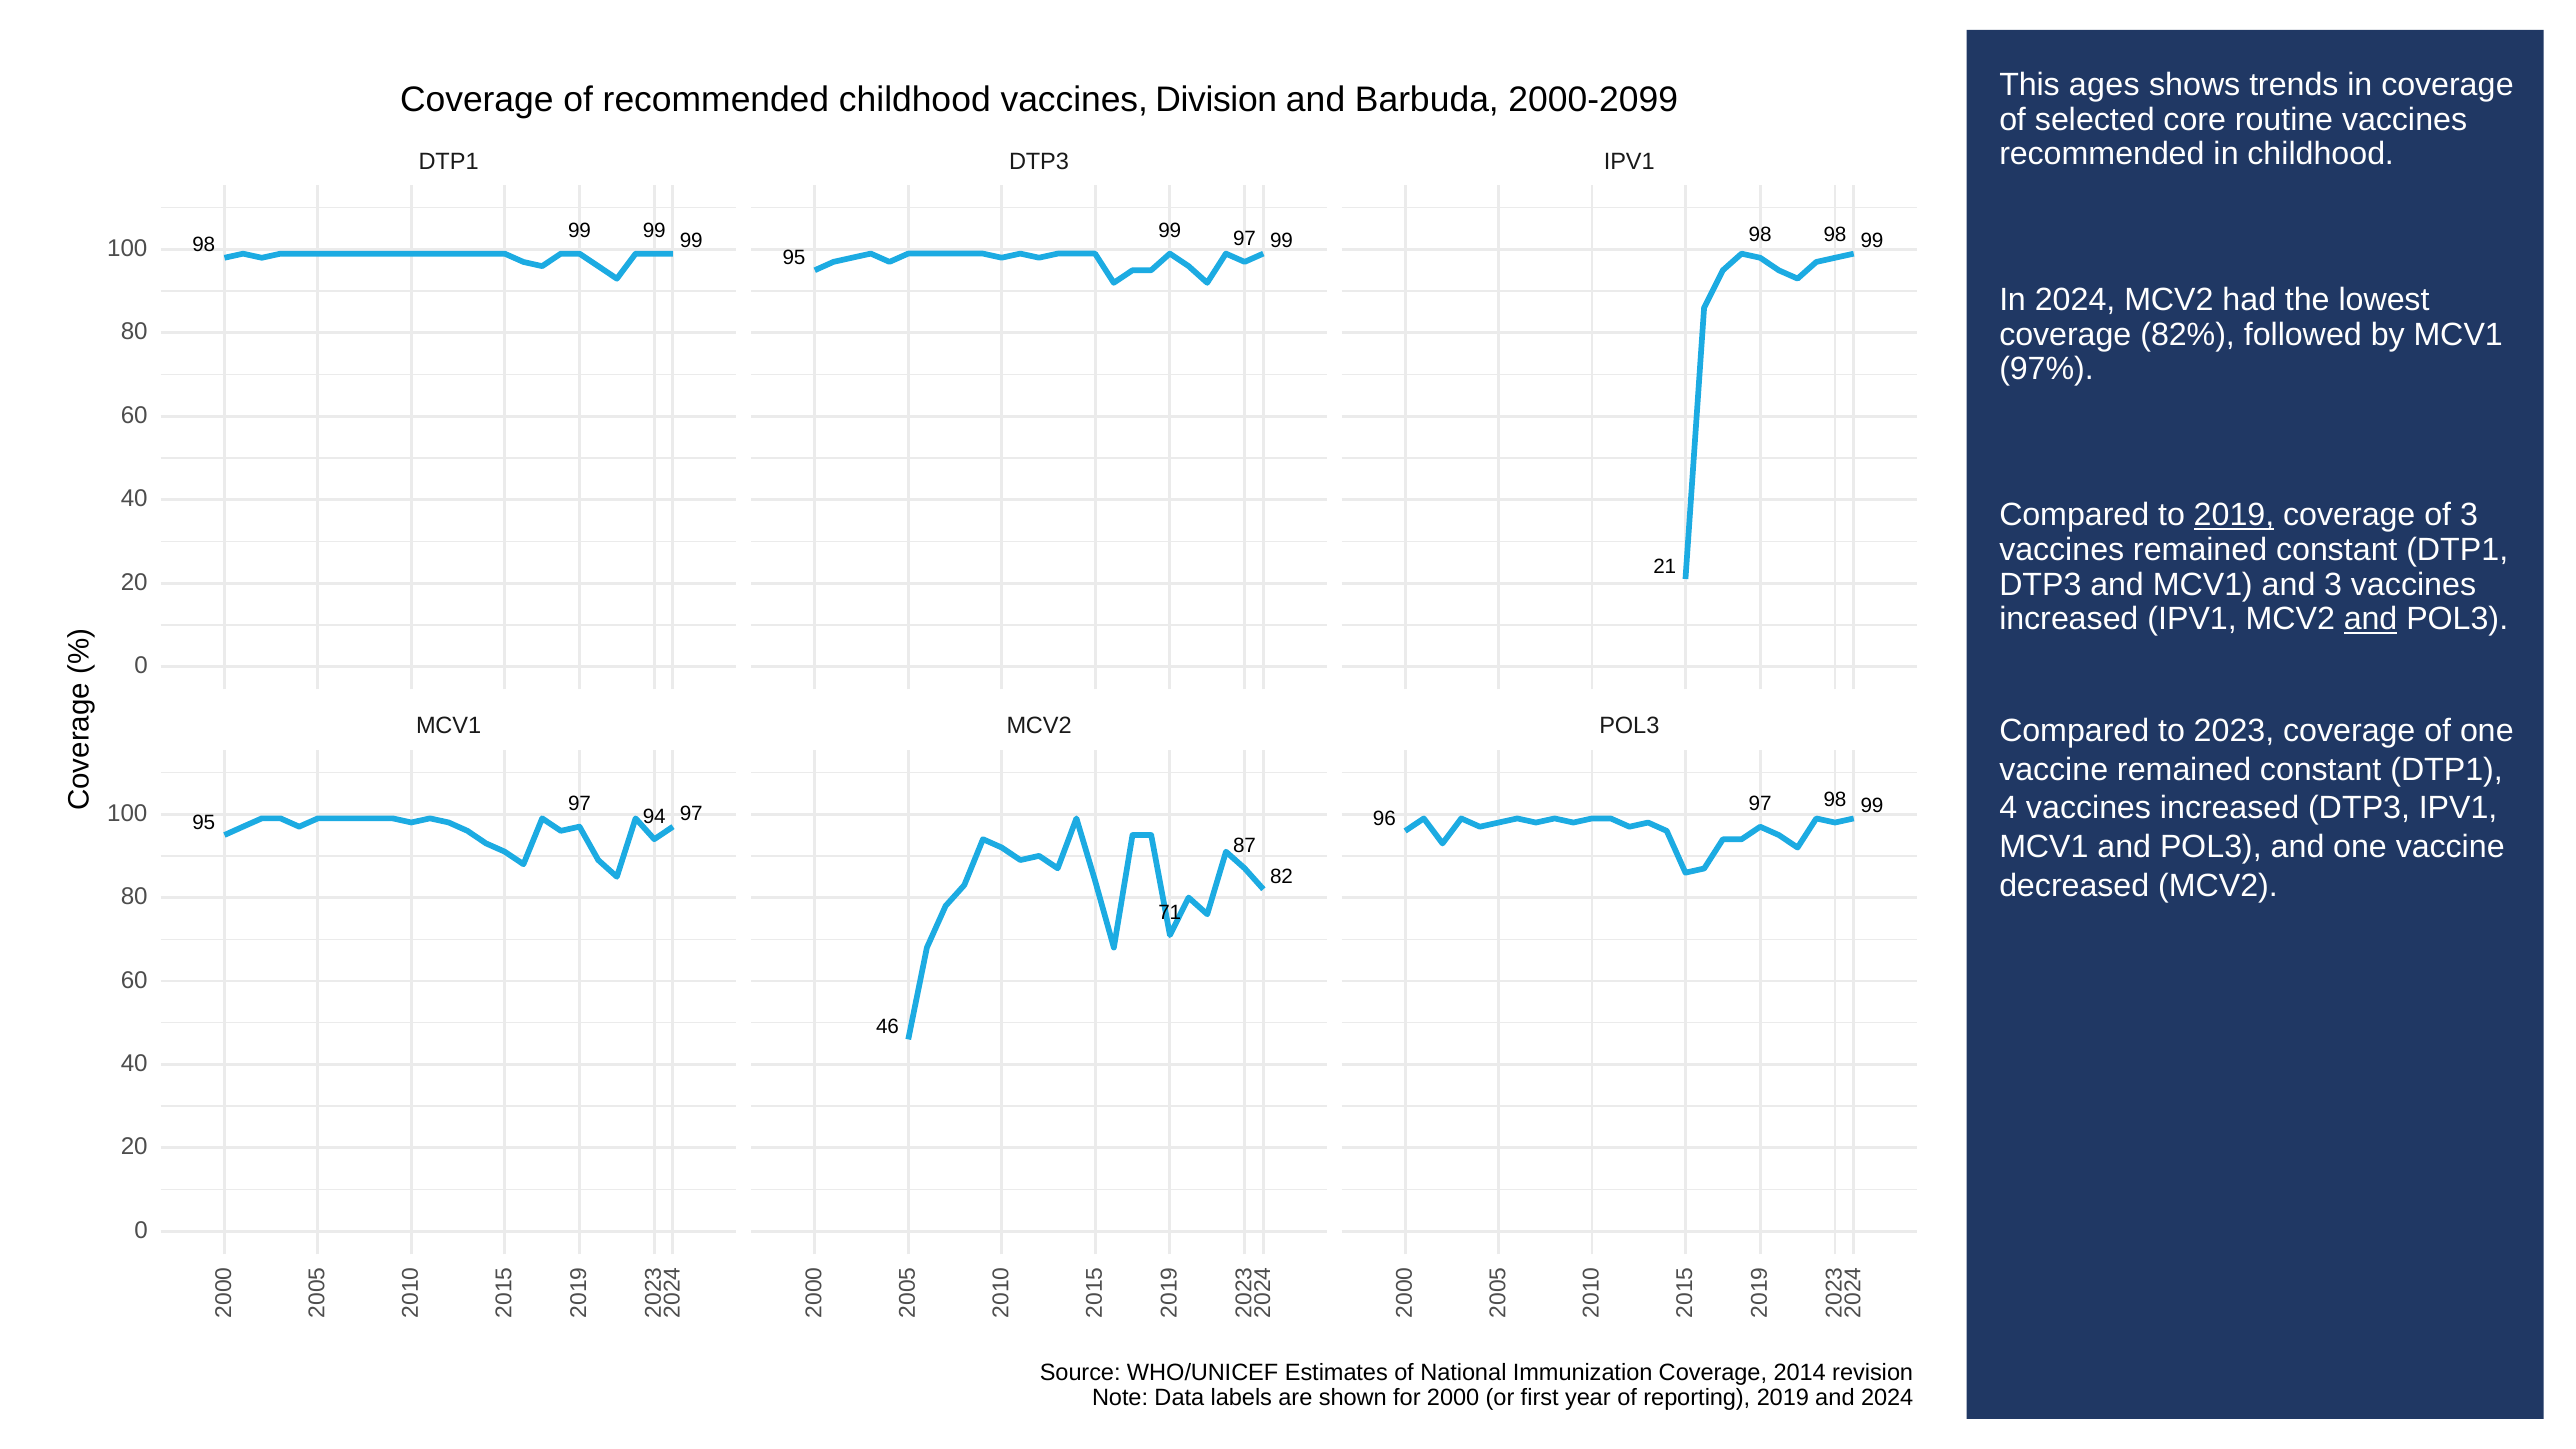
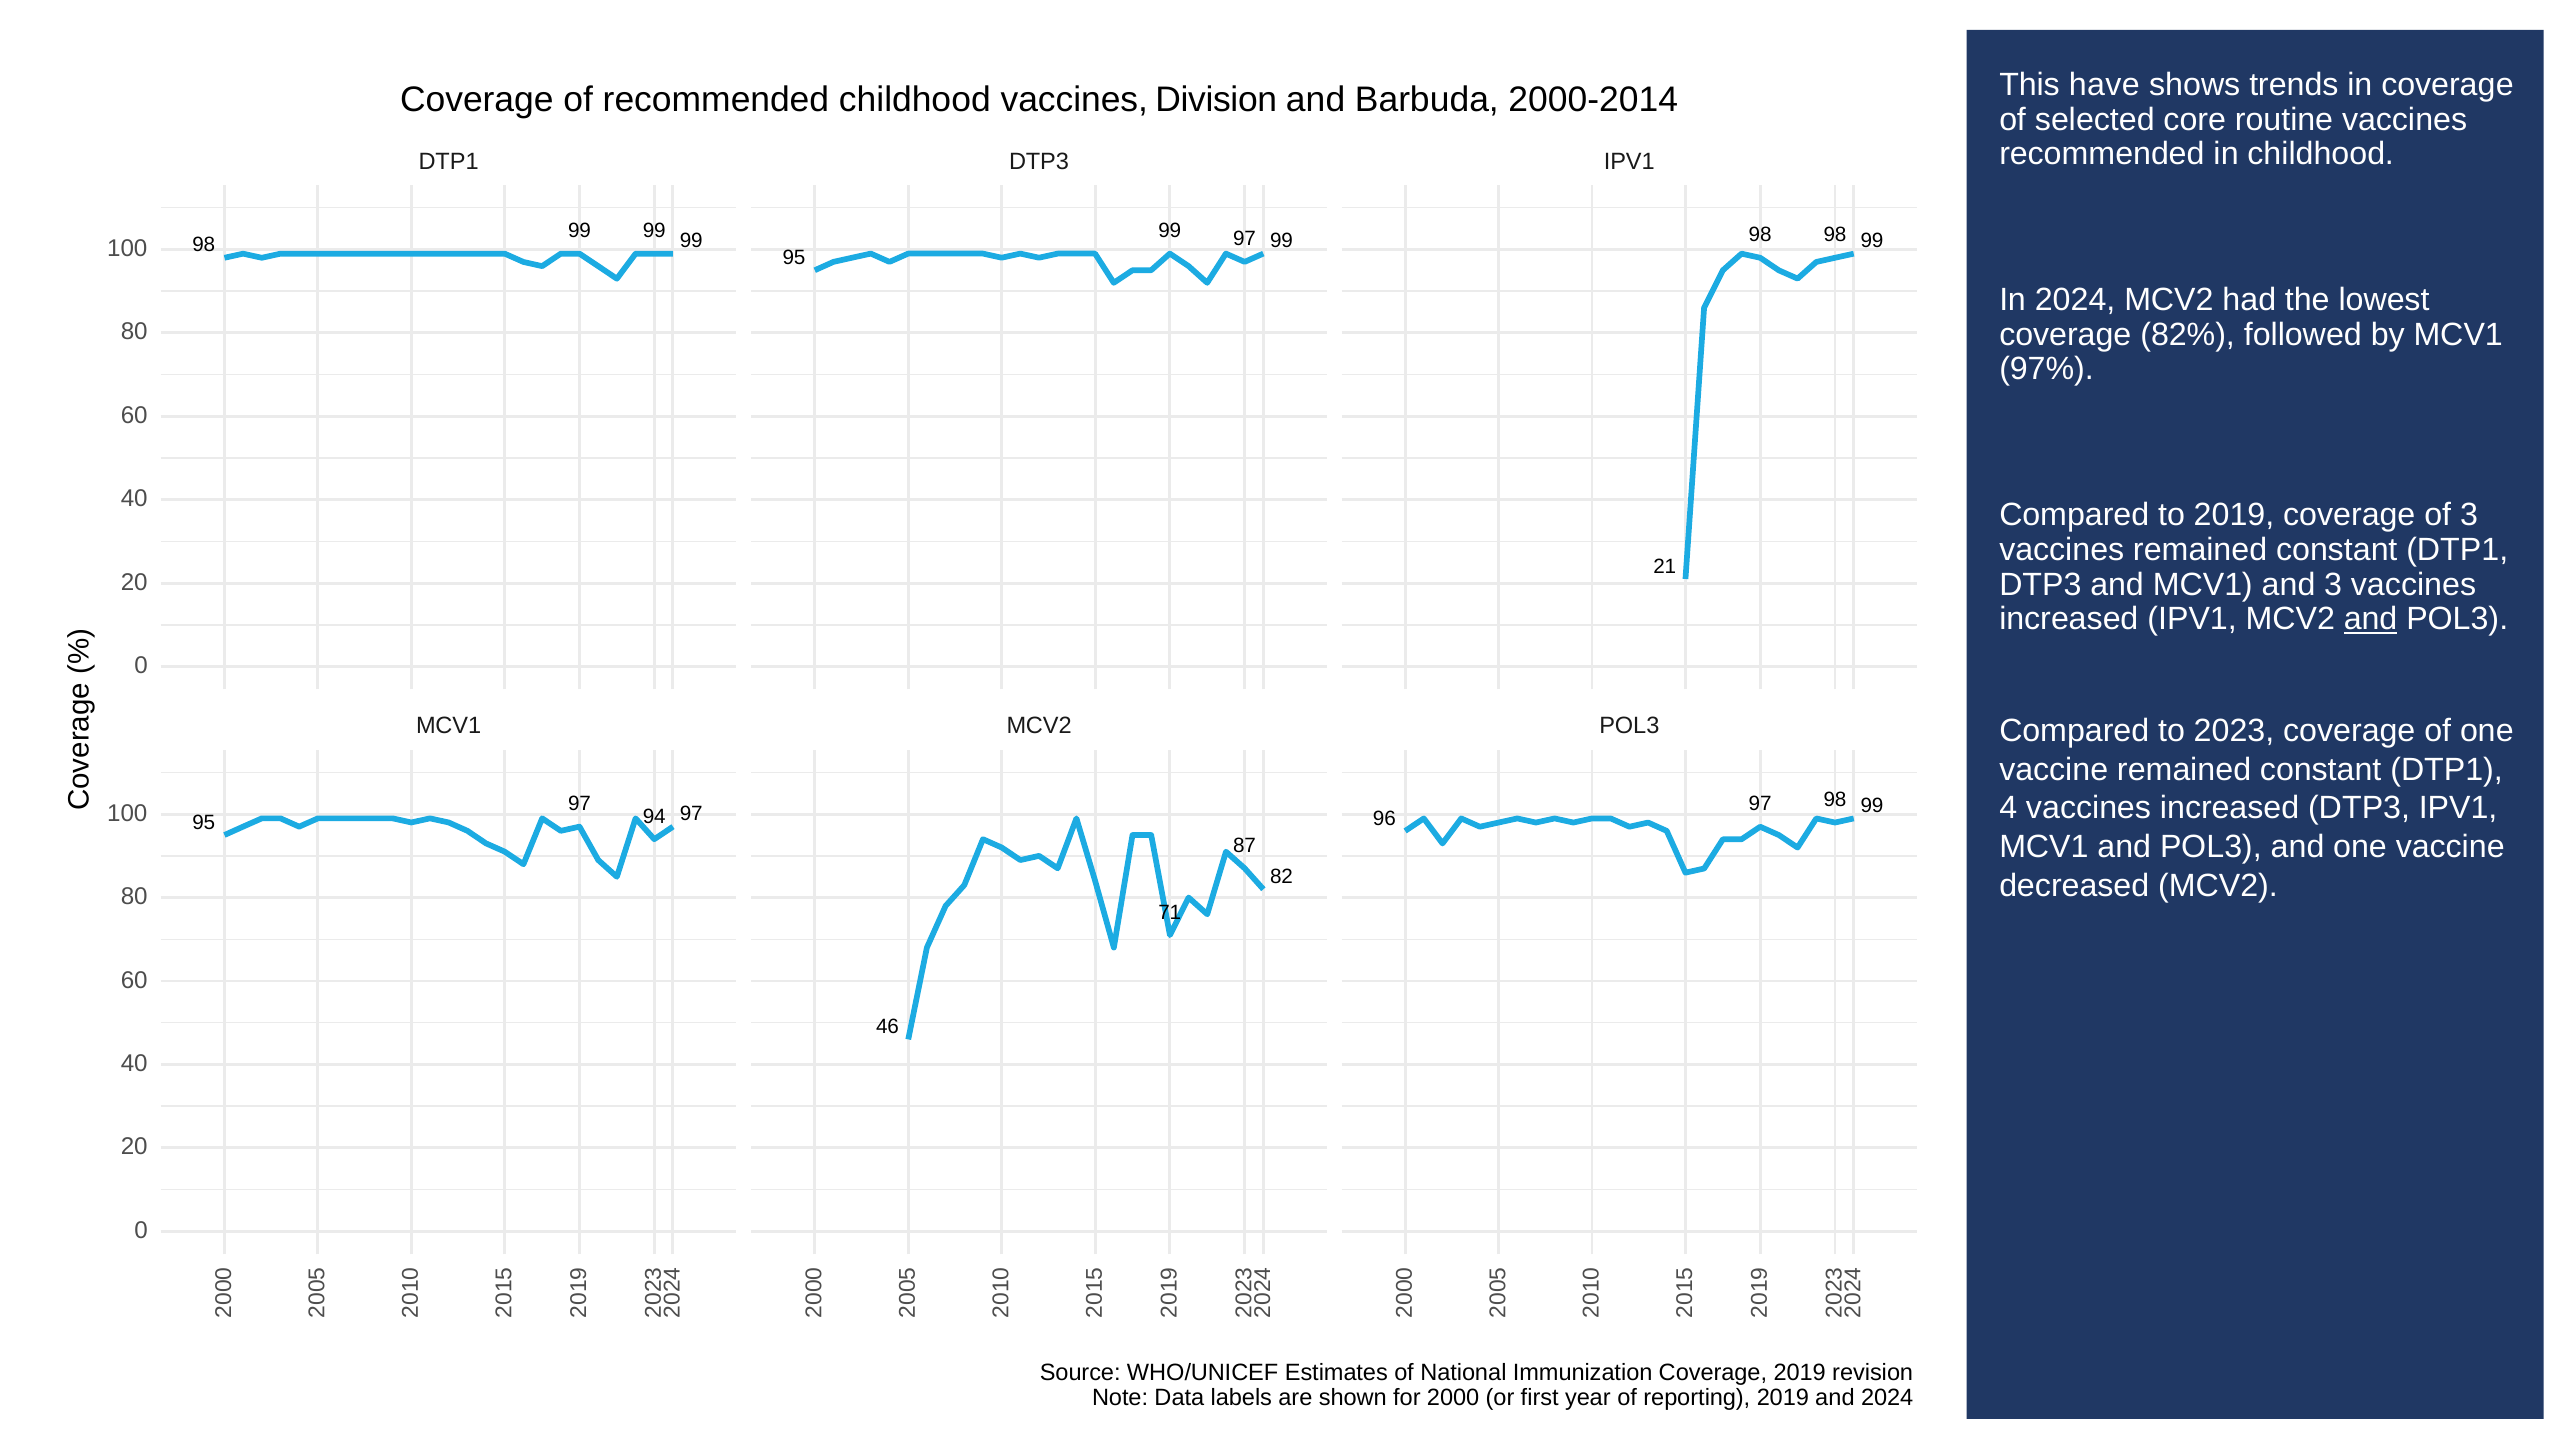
ages: ages -> have
2000-2099: 2000-2099 -> 2000-2014
2019 at (2234, 515) underline: present -> none
Coverage 2014: 2014 -> 2019
